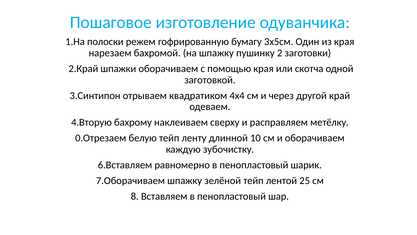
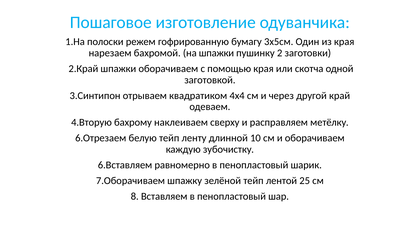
на шпажку: шпажку -> шпажки
0.Отрезаем: 0.Отрезаем -> 6.Отрезаем
